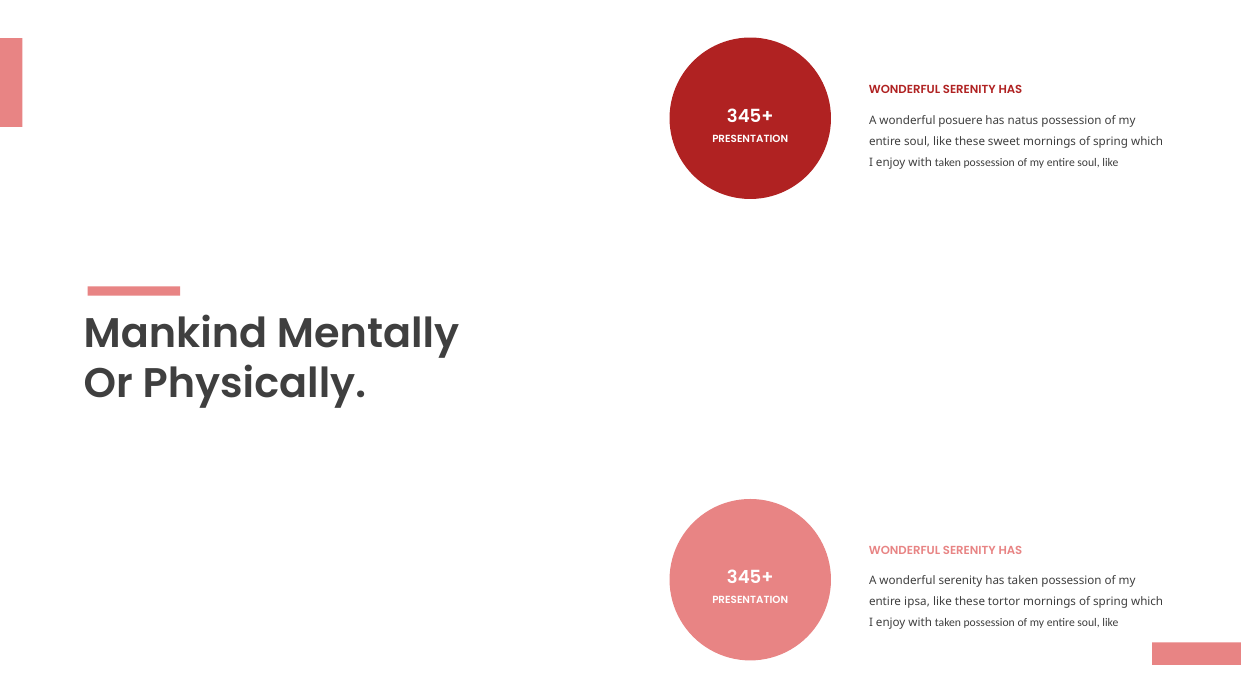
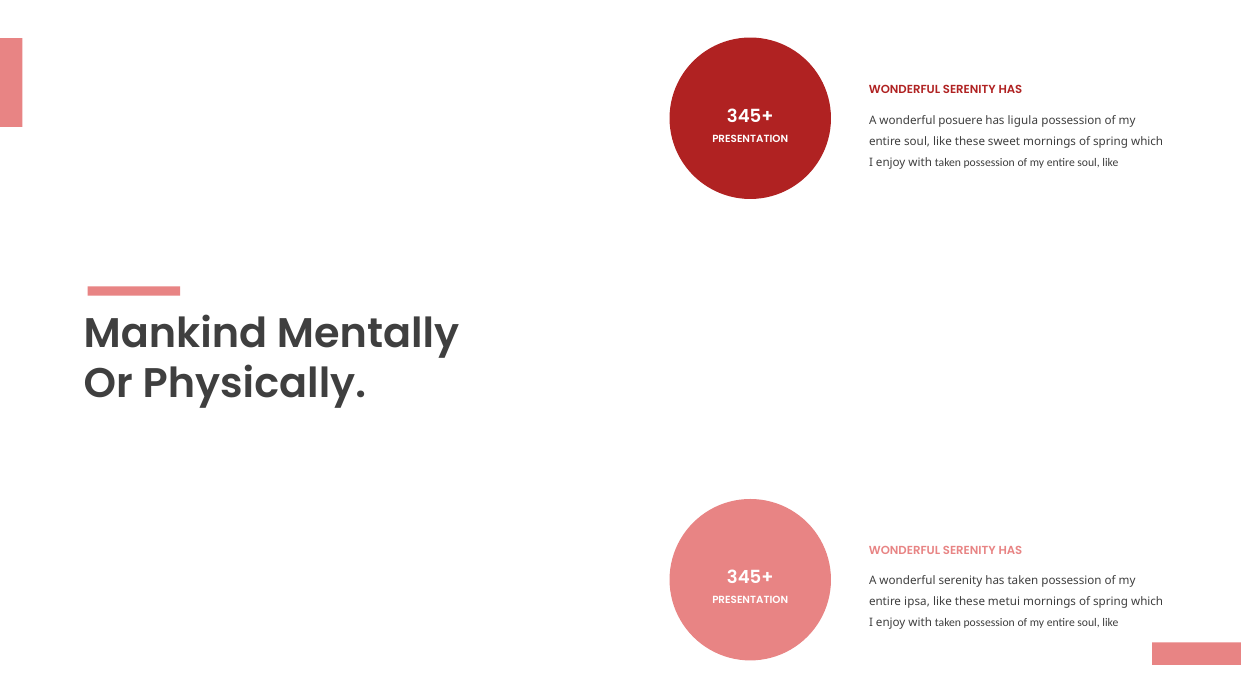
natus: natus -> ligula
tortor: tortor -> metui
